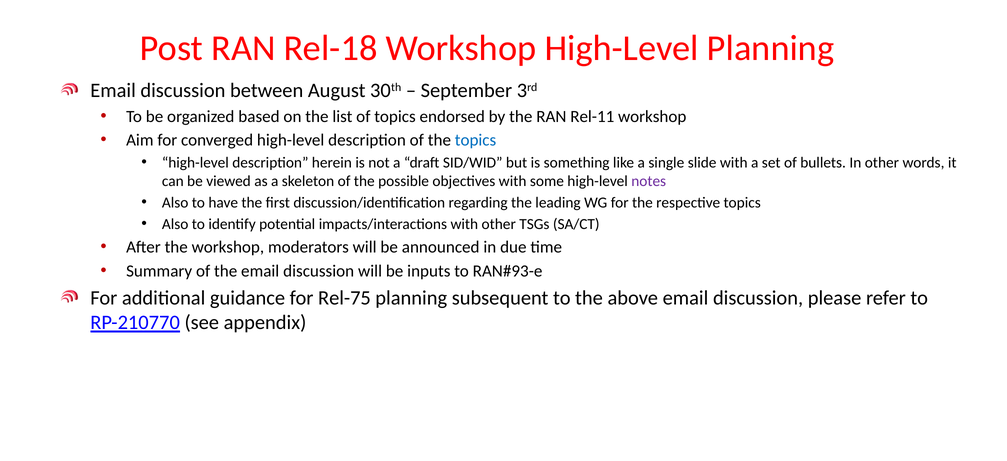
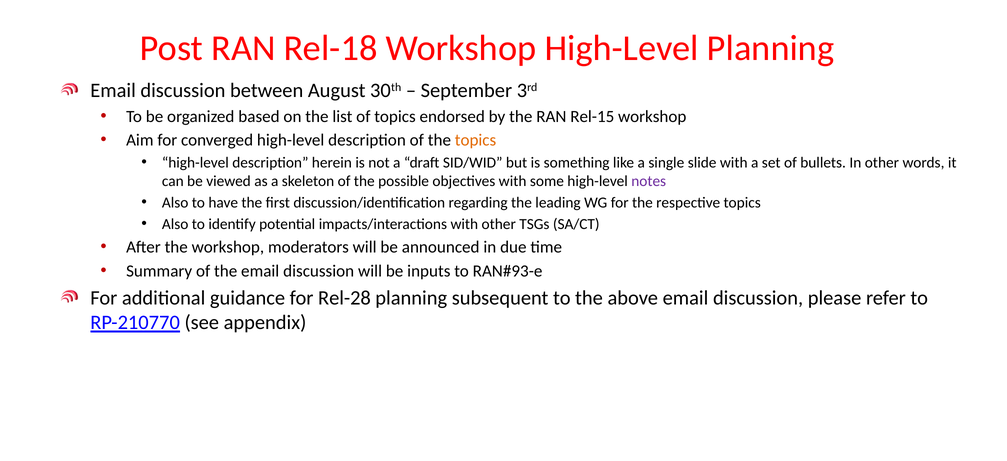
Rel-11: Rel-11 -> Rel-15
topics at (476, 140) colour: blue -> orange
Rel-75: Rel-75 -> Rel-28
